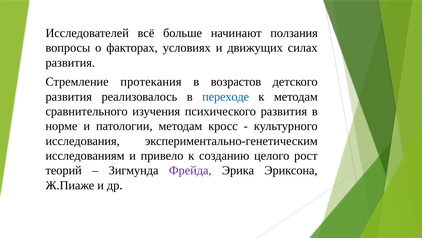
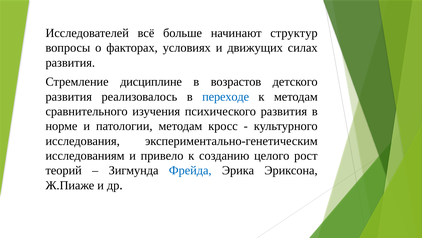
ползания: ползания -> структур
протекания: протекания -> дисциплине
Фрейда colour: purple -> blue
